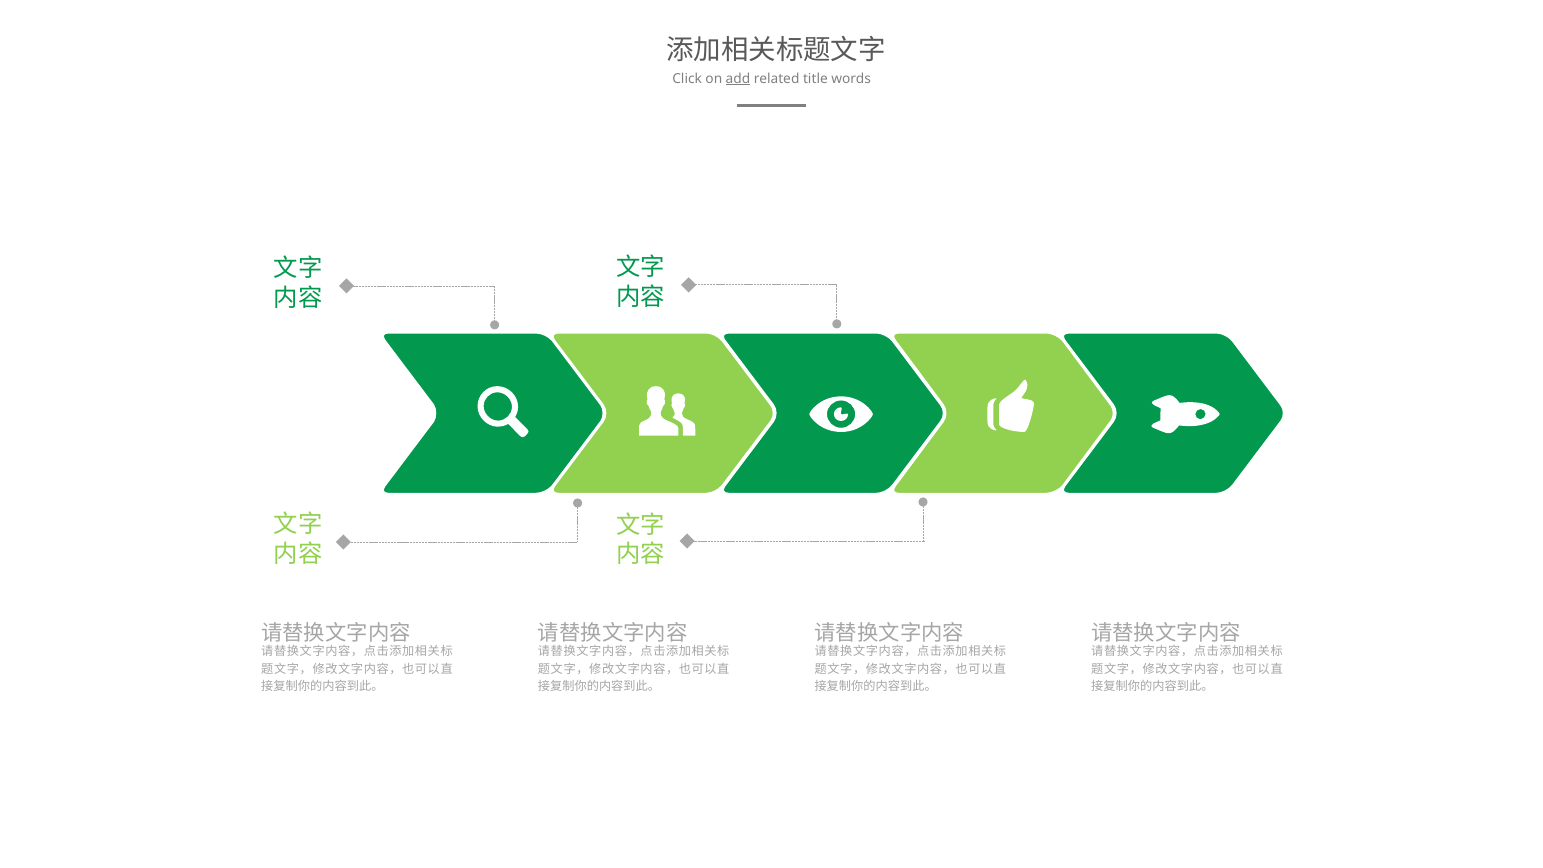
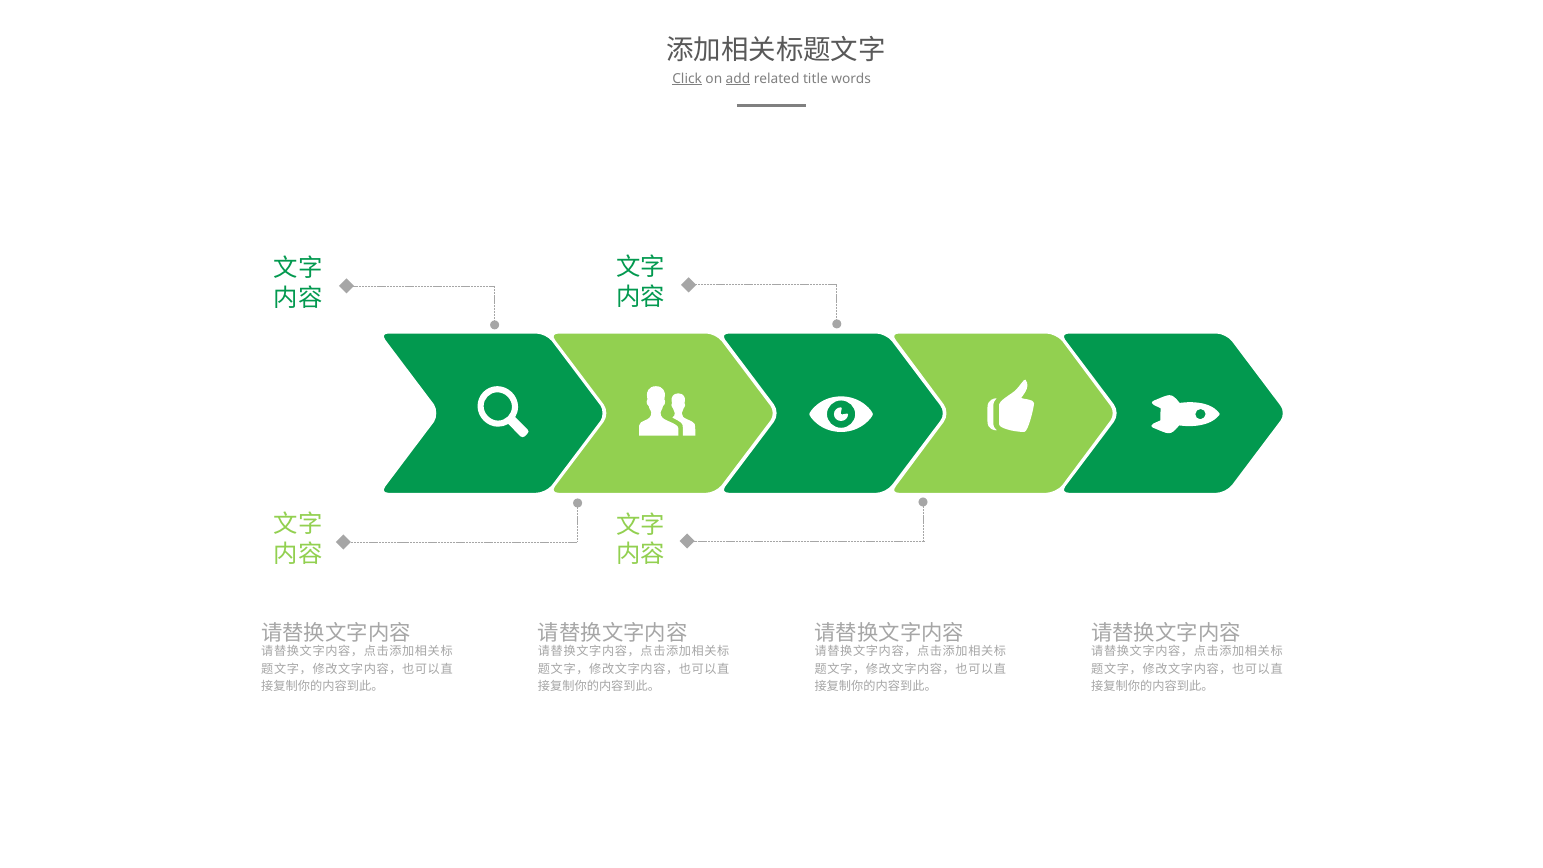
Click underline: none -> present
